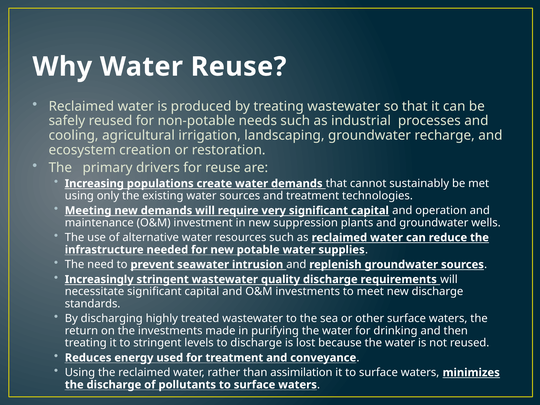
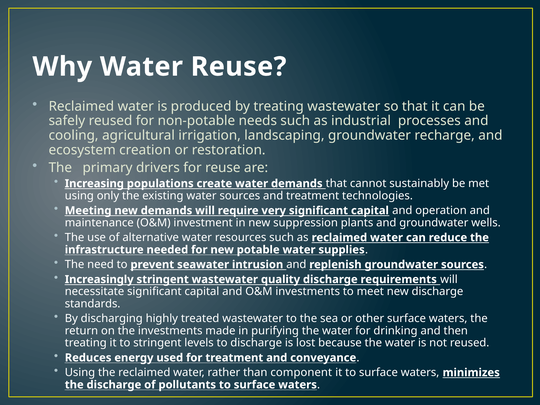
assimilation: assimilation -> component
